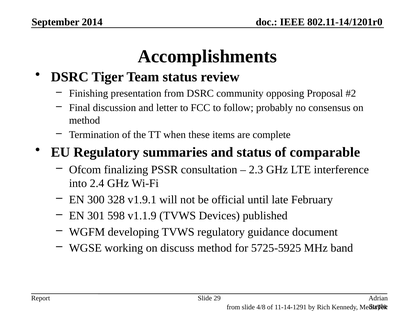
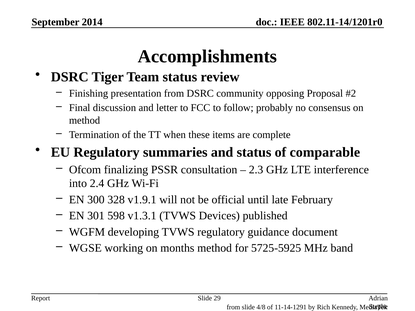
v1.1.9: v1.1.9 -> v1.3.1
discuss: discuss -> months
